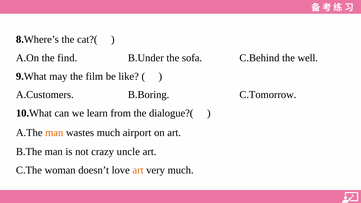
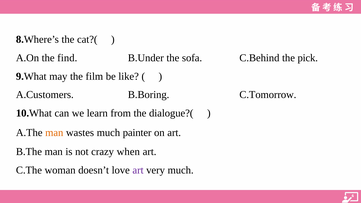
well: well -> pick
airport: airport -> painter
uncle: uncle -> when
art at (138, 170) colour: orange -> purple
